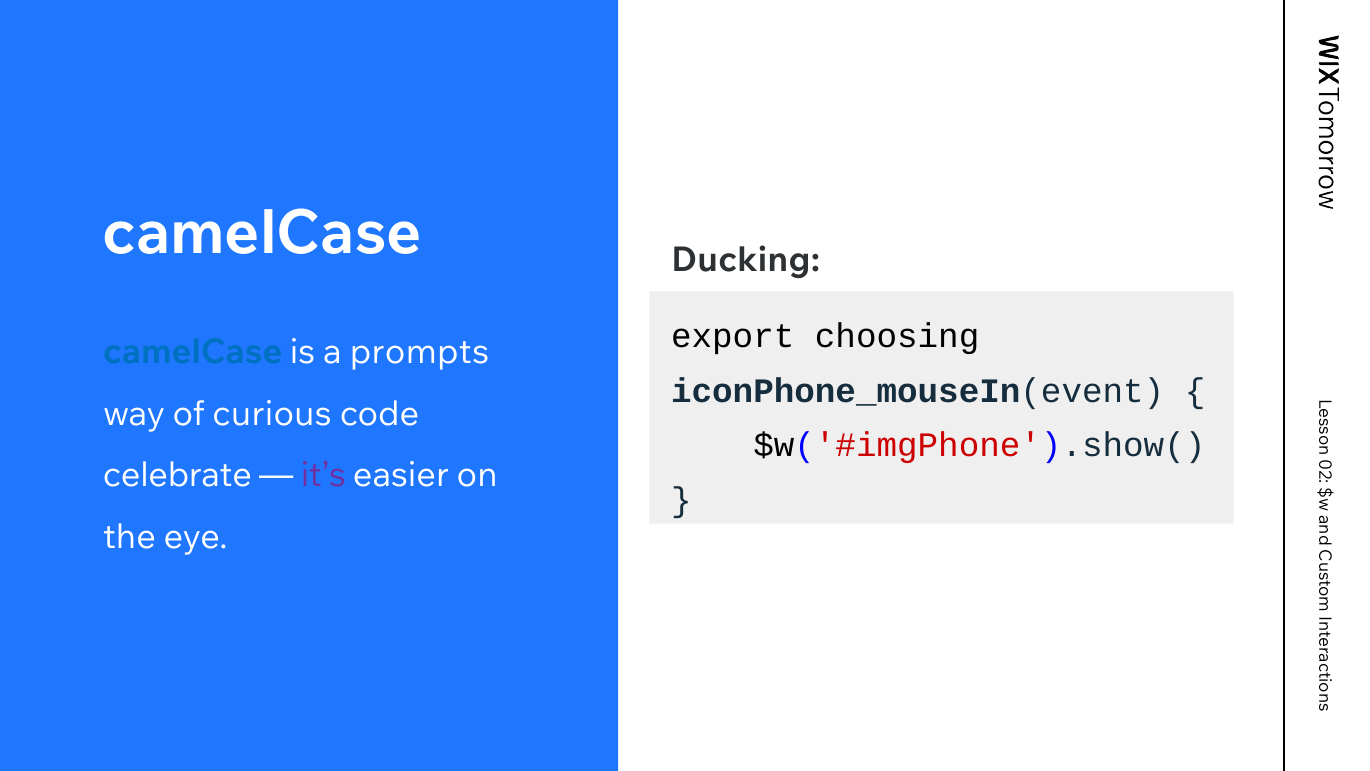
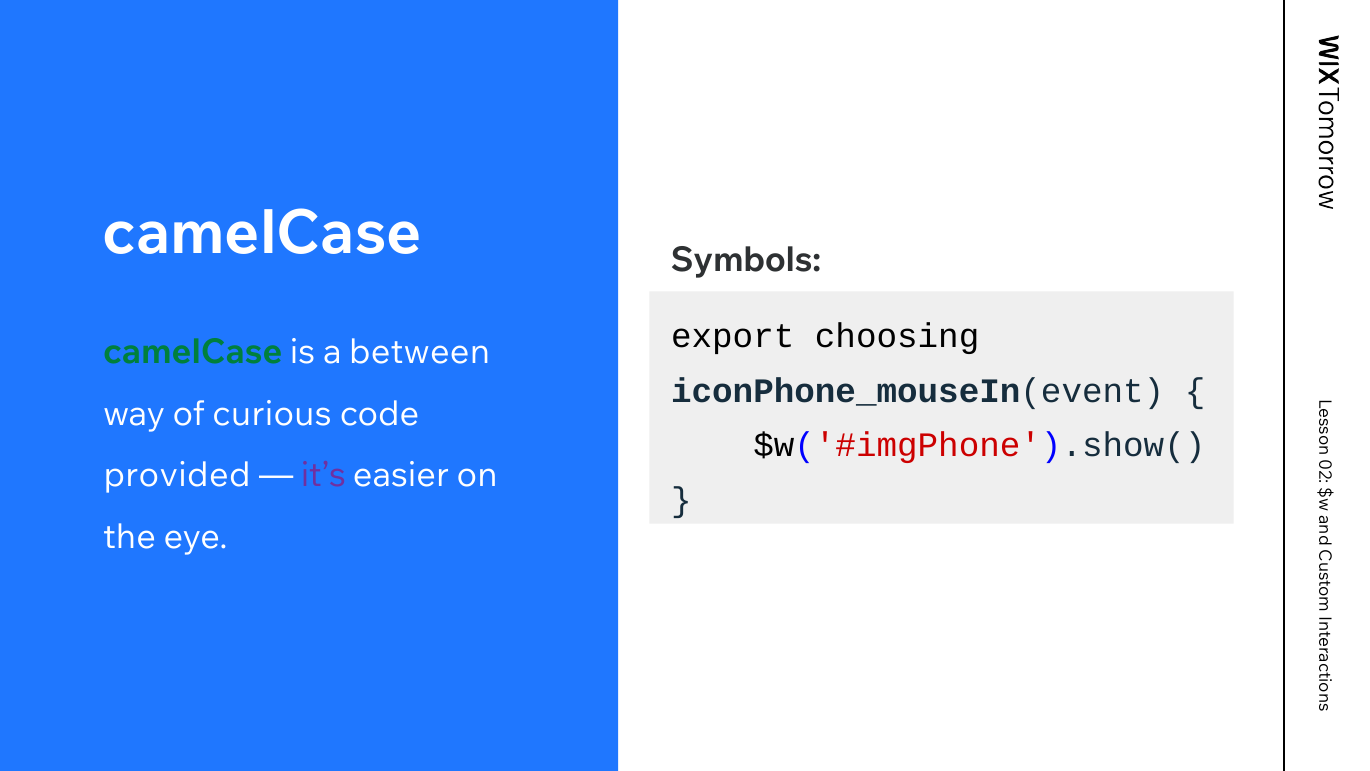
Ducking: Ducking -> Symbols
camelCase at (193, 352) colour: blue -> green
prompts: prompts -> between
celebrate: celebrate -> provided
